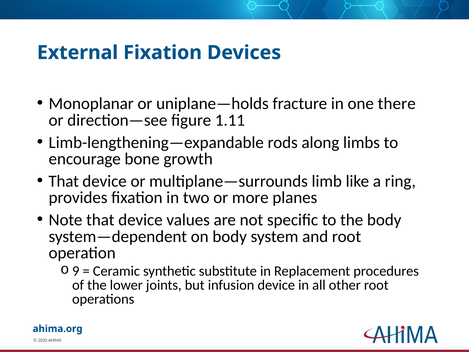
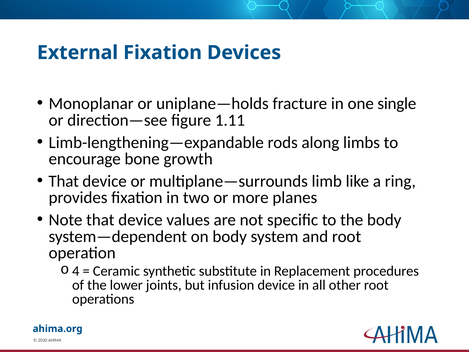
there: there -> single
9: 9 -> 4
